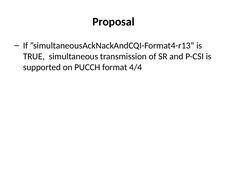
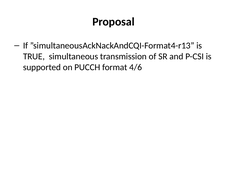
4/4: 4/4 -> 4/6
